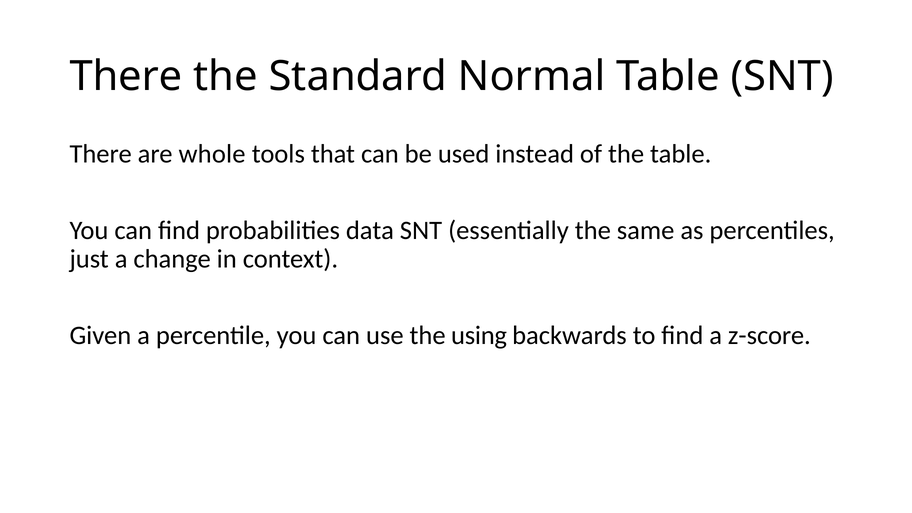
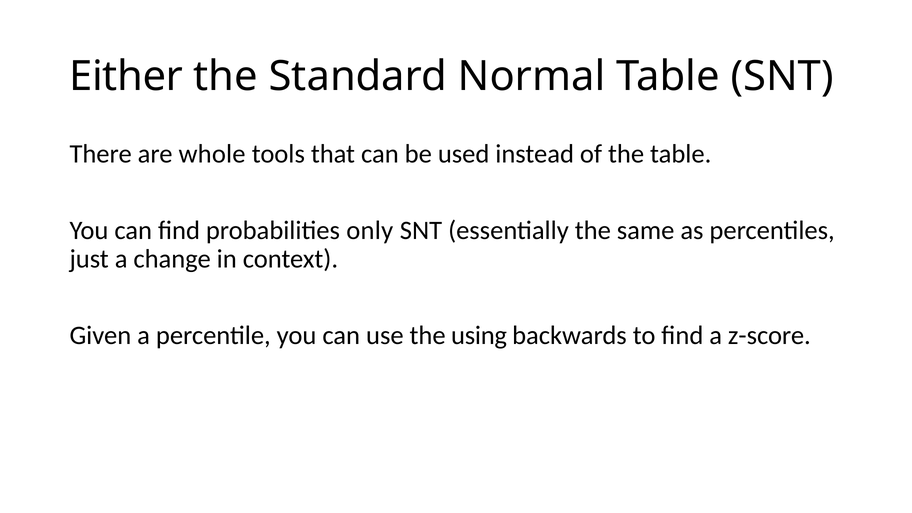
There at (126, 77): There -> Either
data: data -> only
